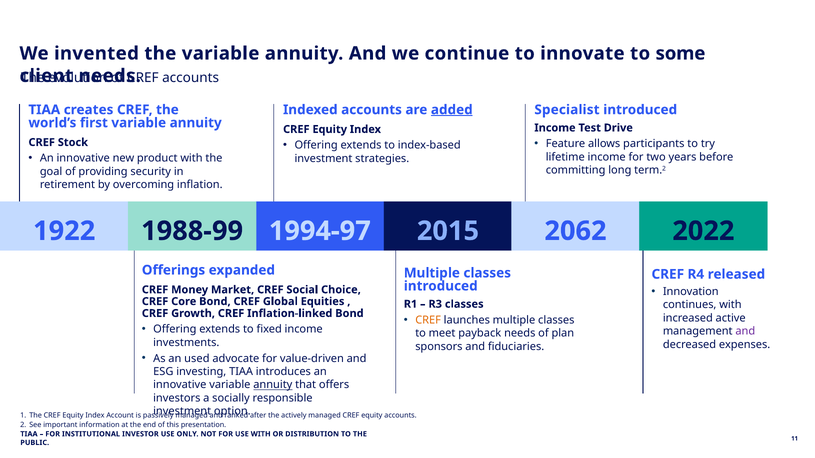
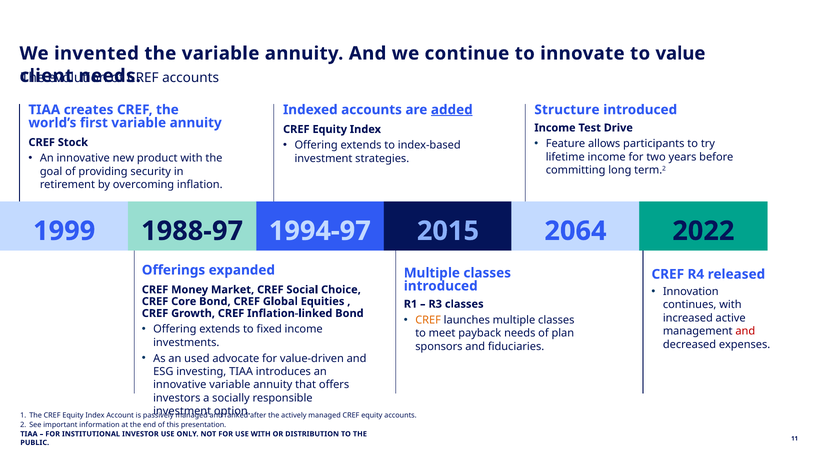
some: some -> value
Specialist: Specialist -> Structure
1922: 1922 -> 1999
1988-99: 1988-99 -> 1988-97
2062: 2062 -> 2064
and at (745, 332) colour: purple -> red
annuity at (273, 385) underline: present -> none
